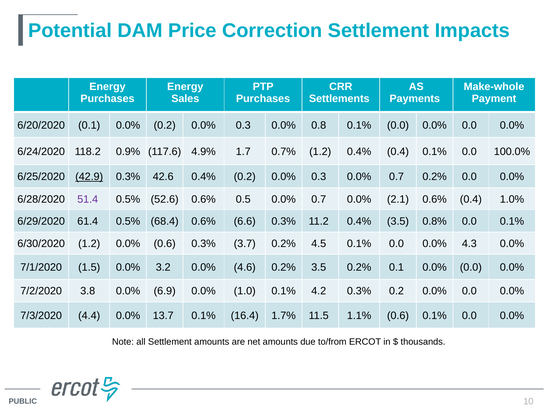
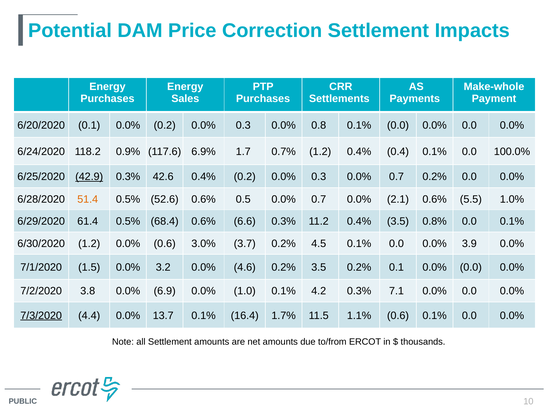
4.9%: 4.9% -> 6.9%
51.4 colour: purple -> orange
0.6% 0.4: 0.4 -> 5.5
0.6 0.3%: 0.3% -> 3.0%
4.3: 4.3 -> 3.9
0.3% 0.2: 0.2 -> 7.1
7/3/2020 underline: none -> present
